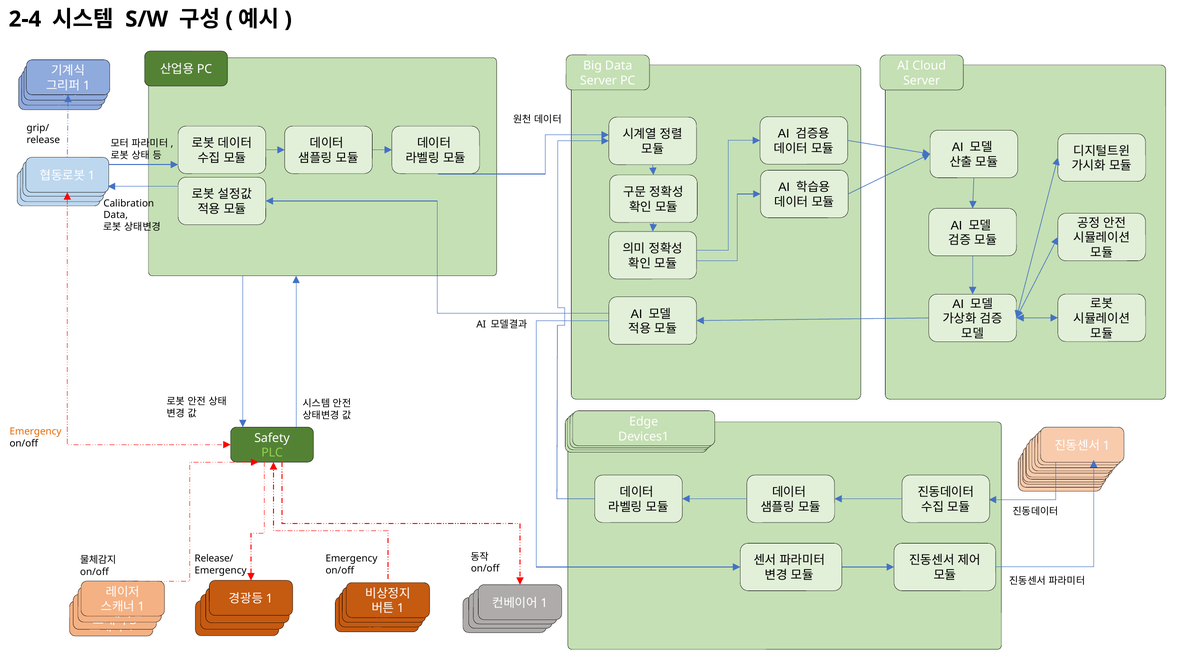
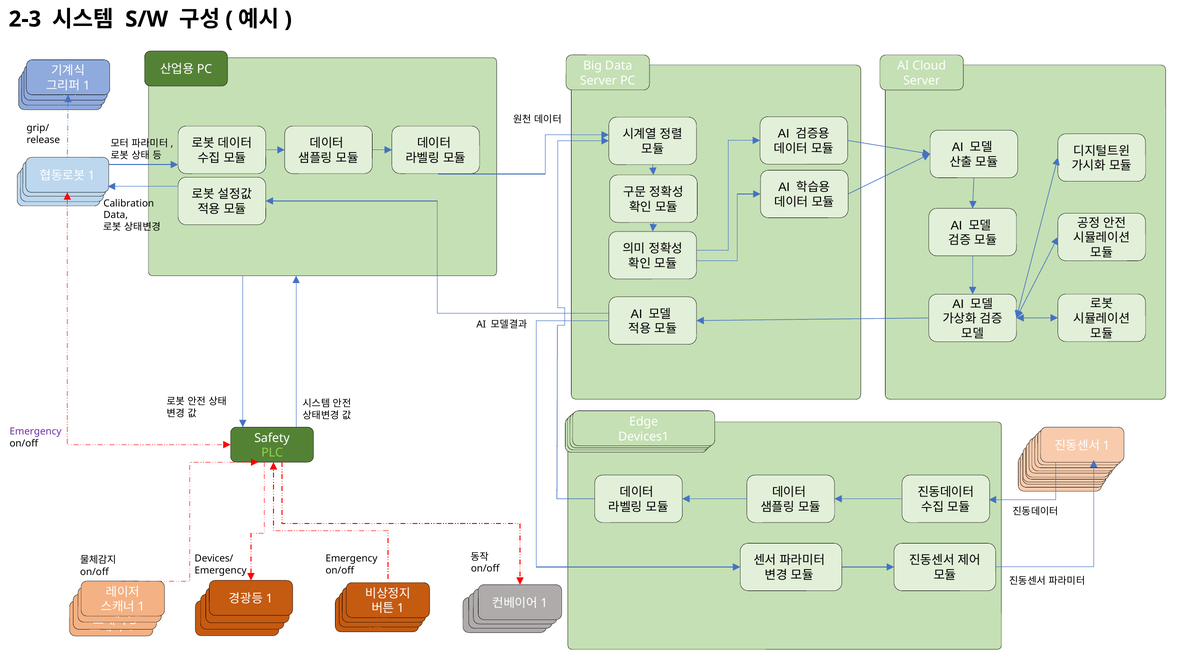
2-4: 2-4 -> 2-3
Emergency at (36, 432) colour: orange -> purple
Release/: Release/ -> Devices/
